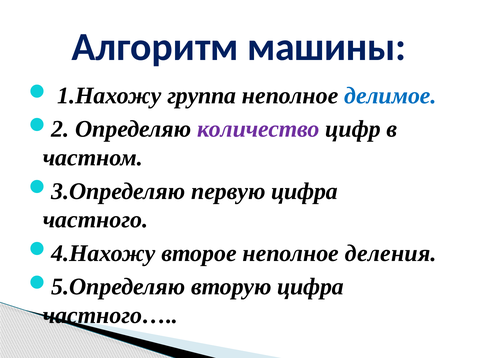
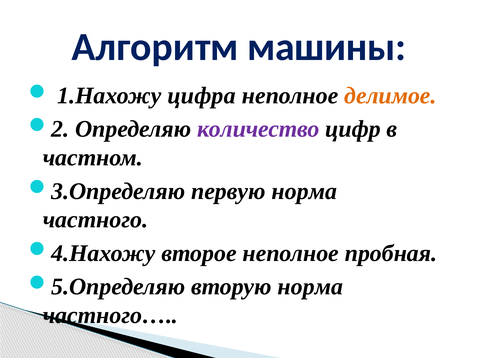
группа: группа -> цифра
делимое colour: blue -> orange
первую цифра: цифра -> норма
деления: деления -> пробная
вторую цифра: цифра -> норма
